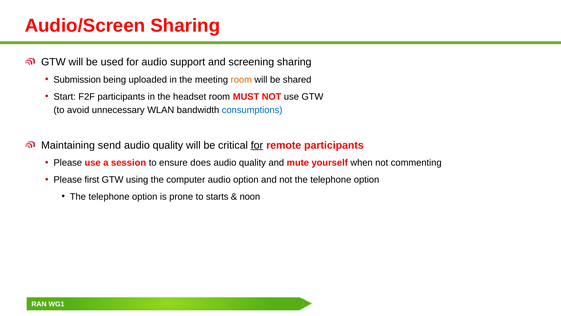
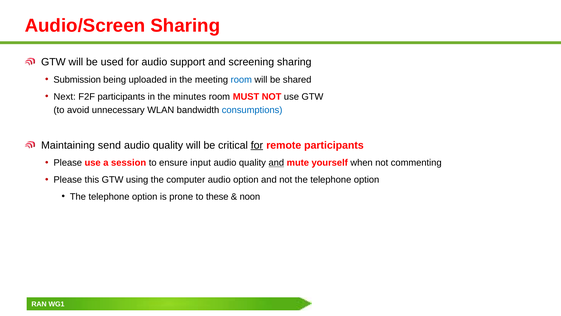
room at (241, 80) colour: orange -> blue
Start: Start -> Next
headset: headset -> minutes
does: does -> input
and at (276, 163) underline: none -> present
first: first -> this
starts: starts -> these
